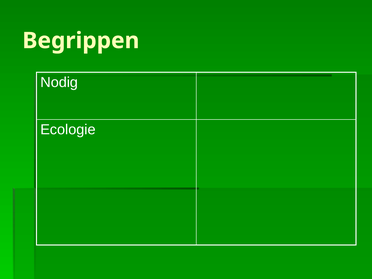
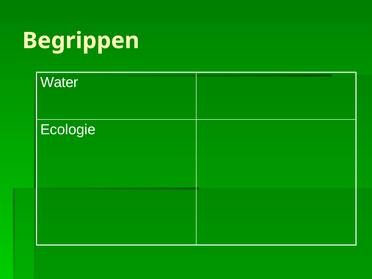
Nodig: Nodig -> Water
